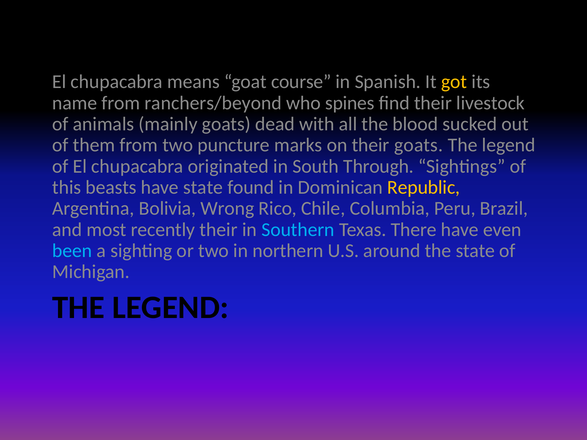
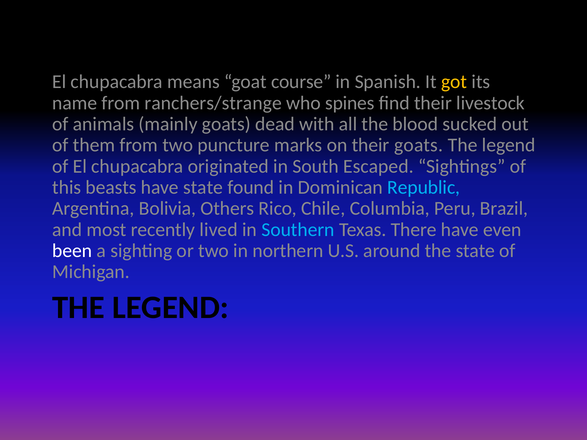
ranchers/beyond: ranchers/beyond -> ranchers/strange
Through: Through -> Escaped
Republic colour: yellow -> light blue
Wrong: Wrong -> Others
recently their: their -> lived
been colour: light blue -> white
